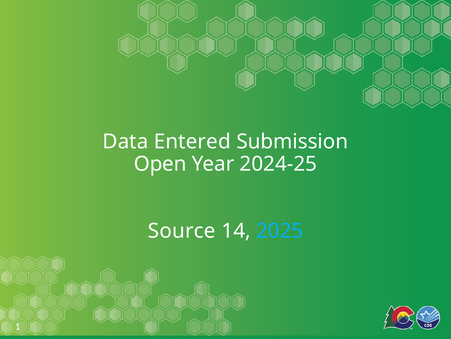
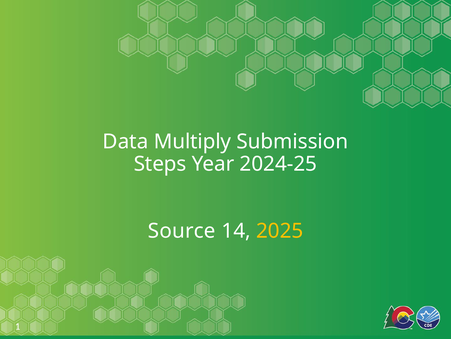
Entered: Entered -> Multiply
Open: Open -> Steps
2025 colour: light blue -> yellow
